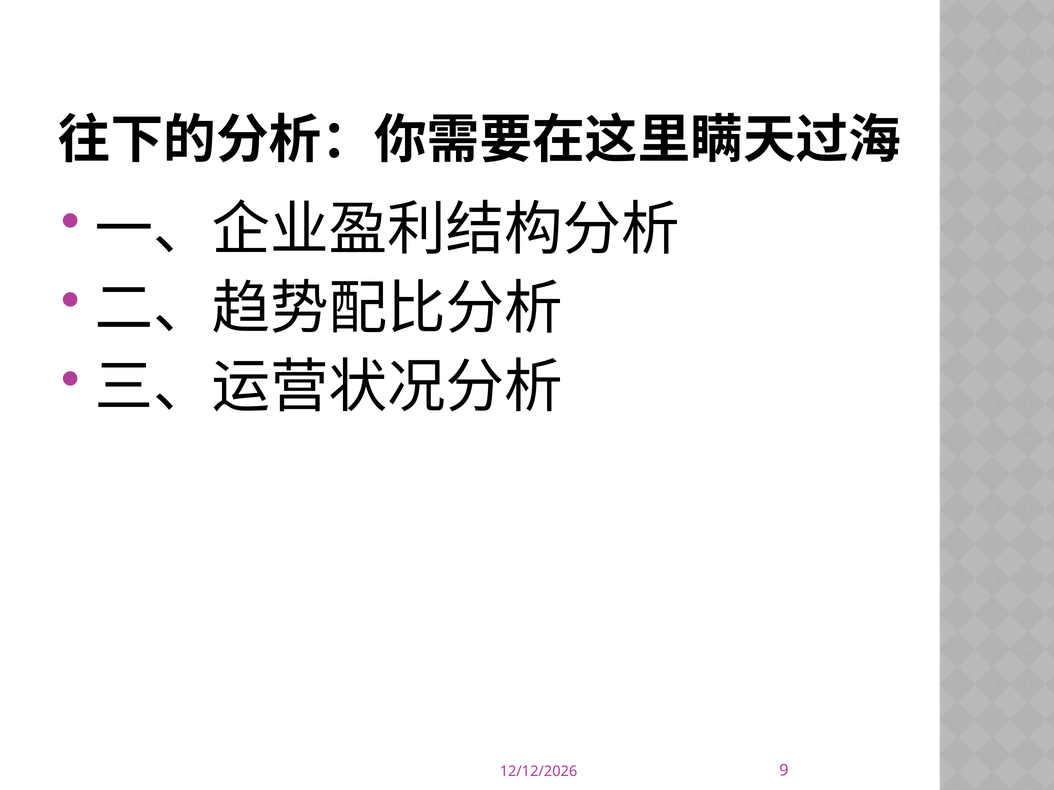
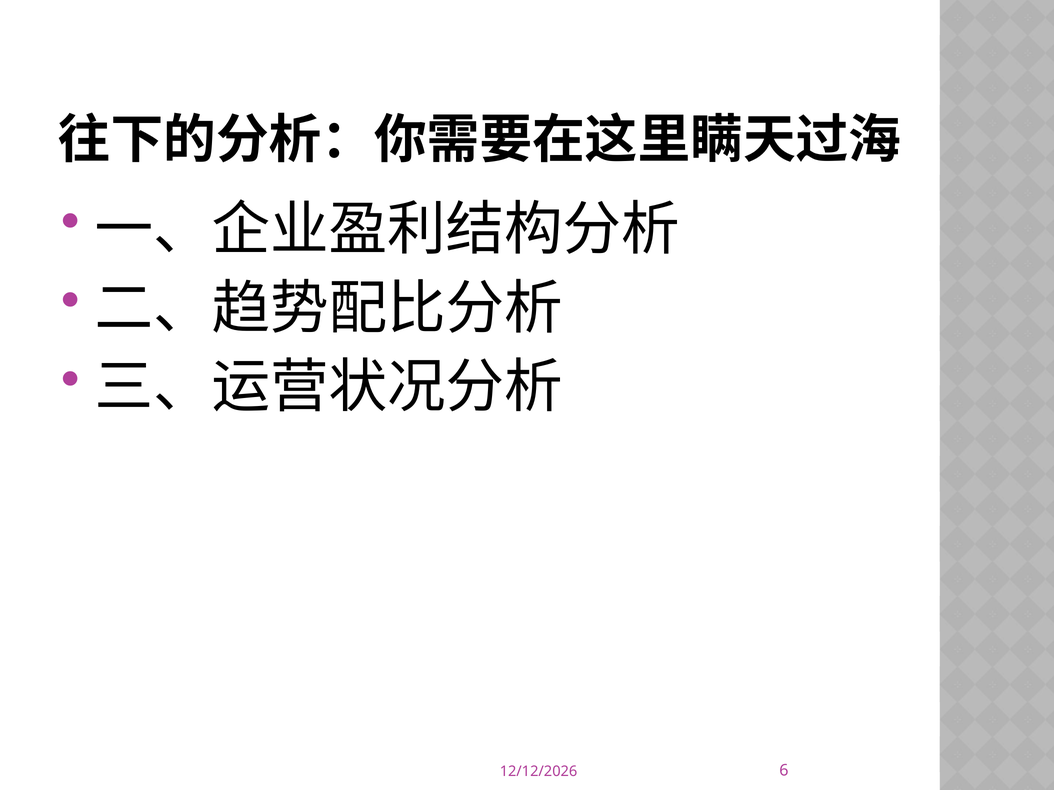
9: 9 -> 6
